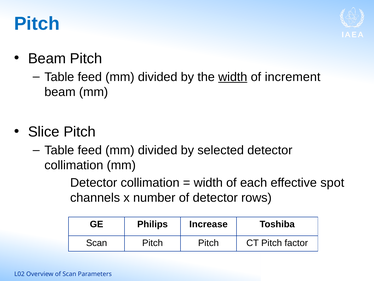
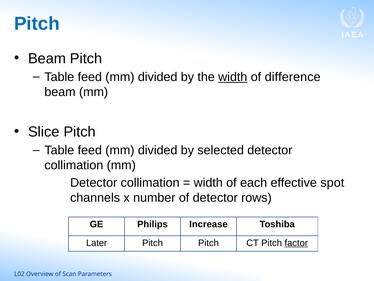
increment: increment -> difference
Scan at (97, 243): Scan -> Later
factor underline: none -> present
